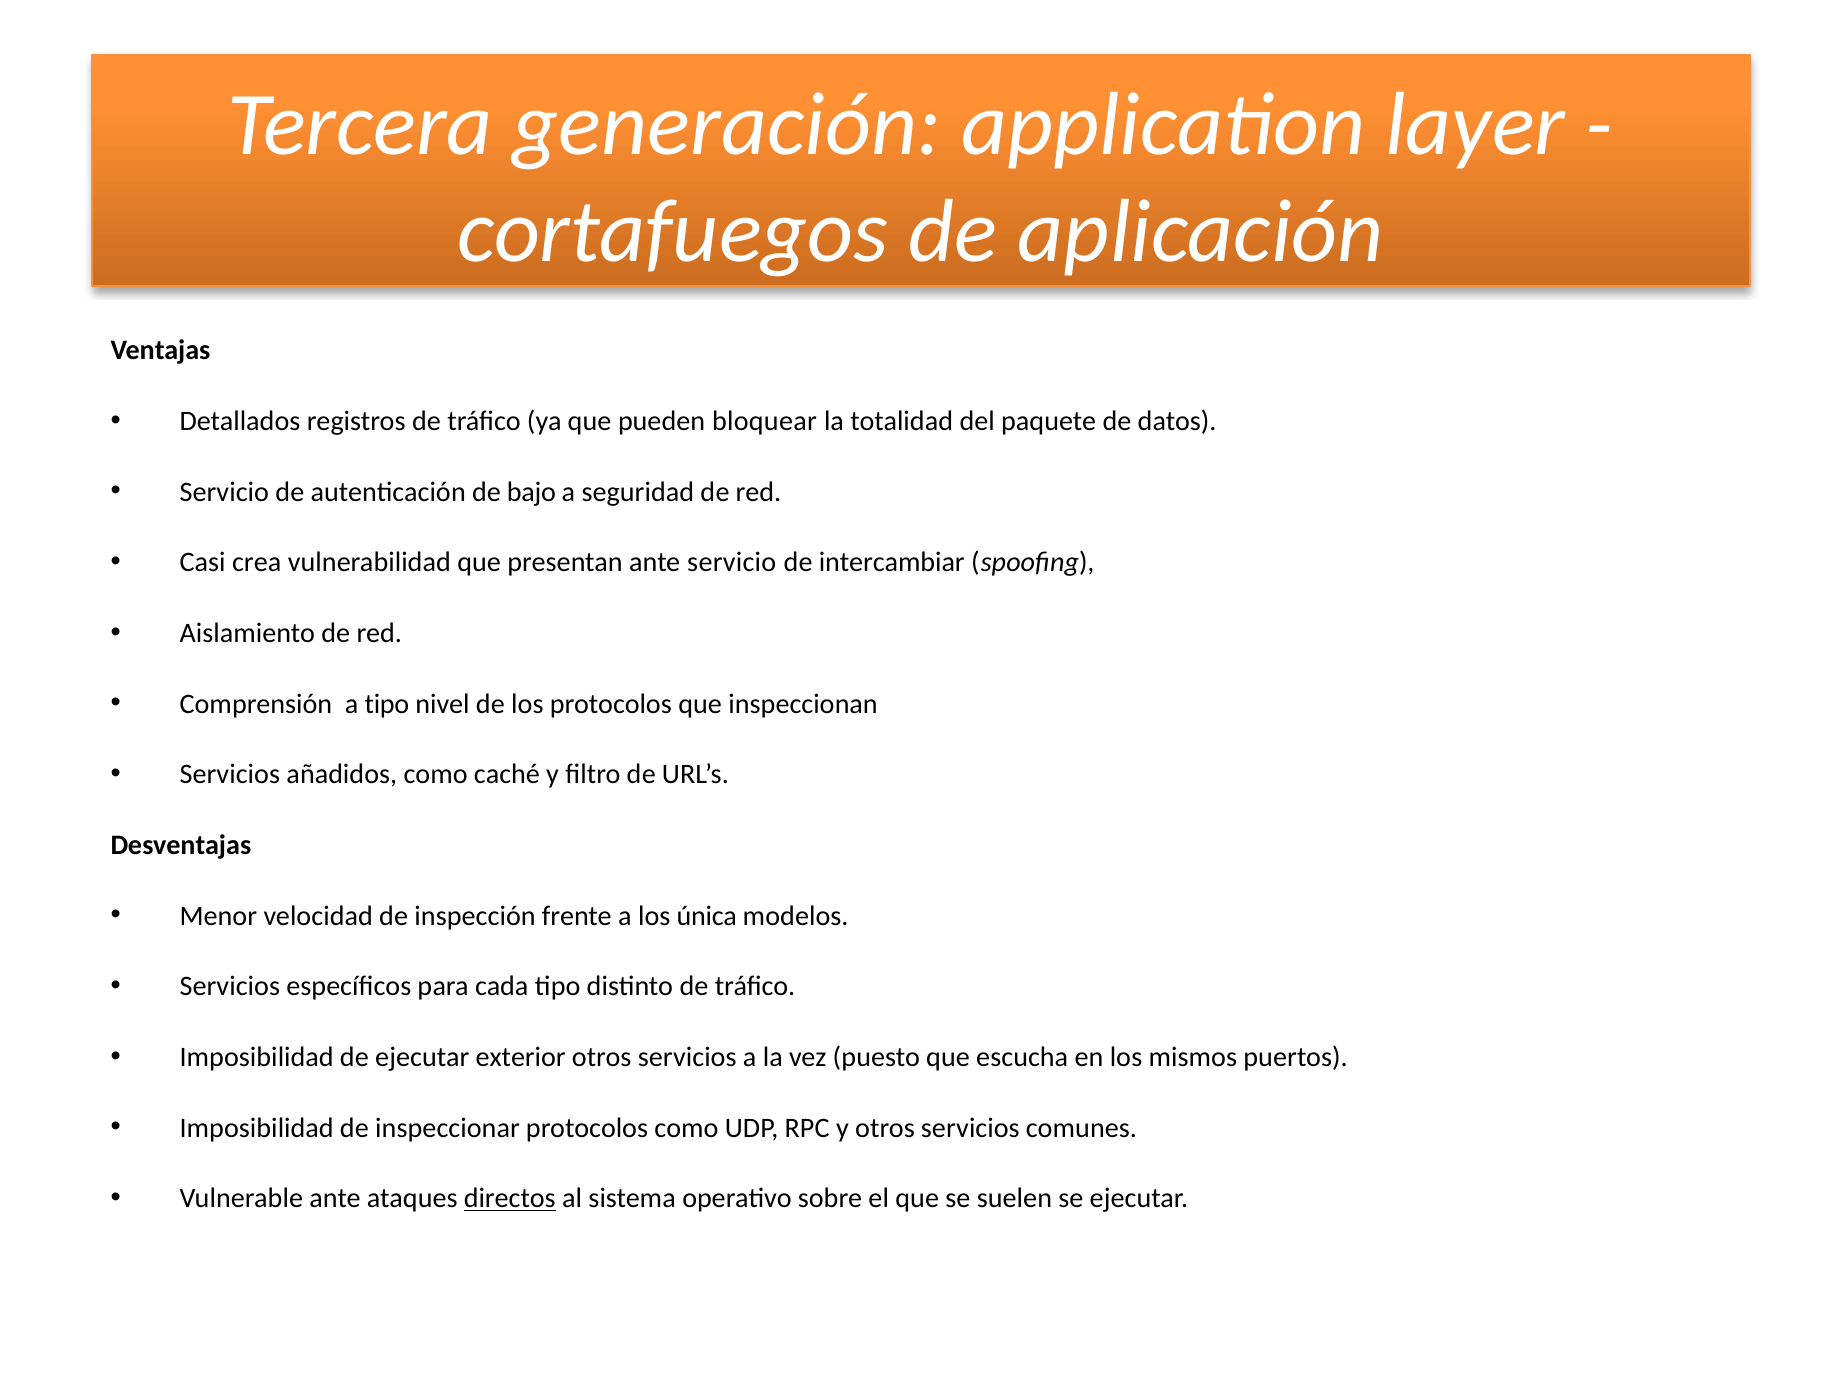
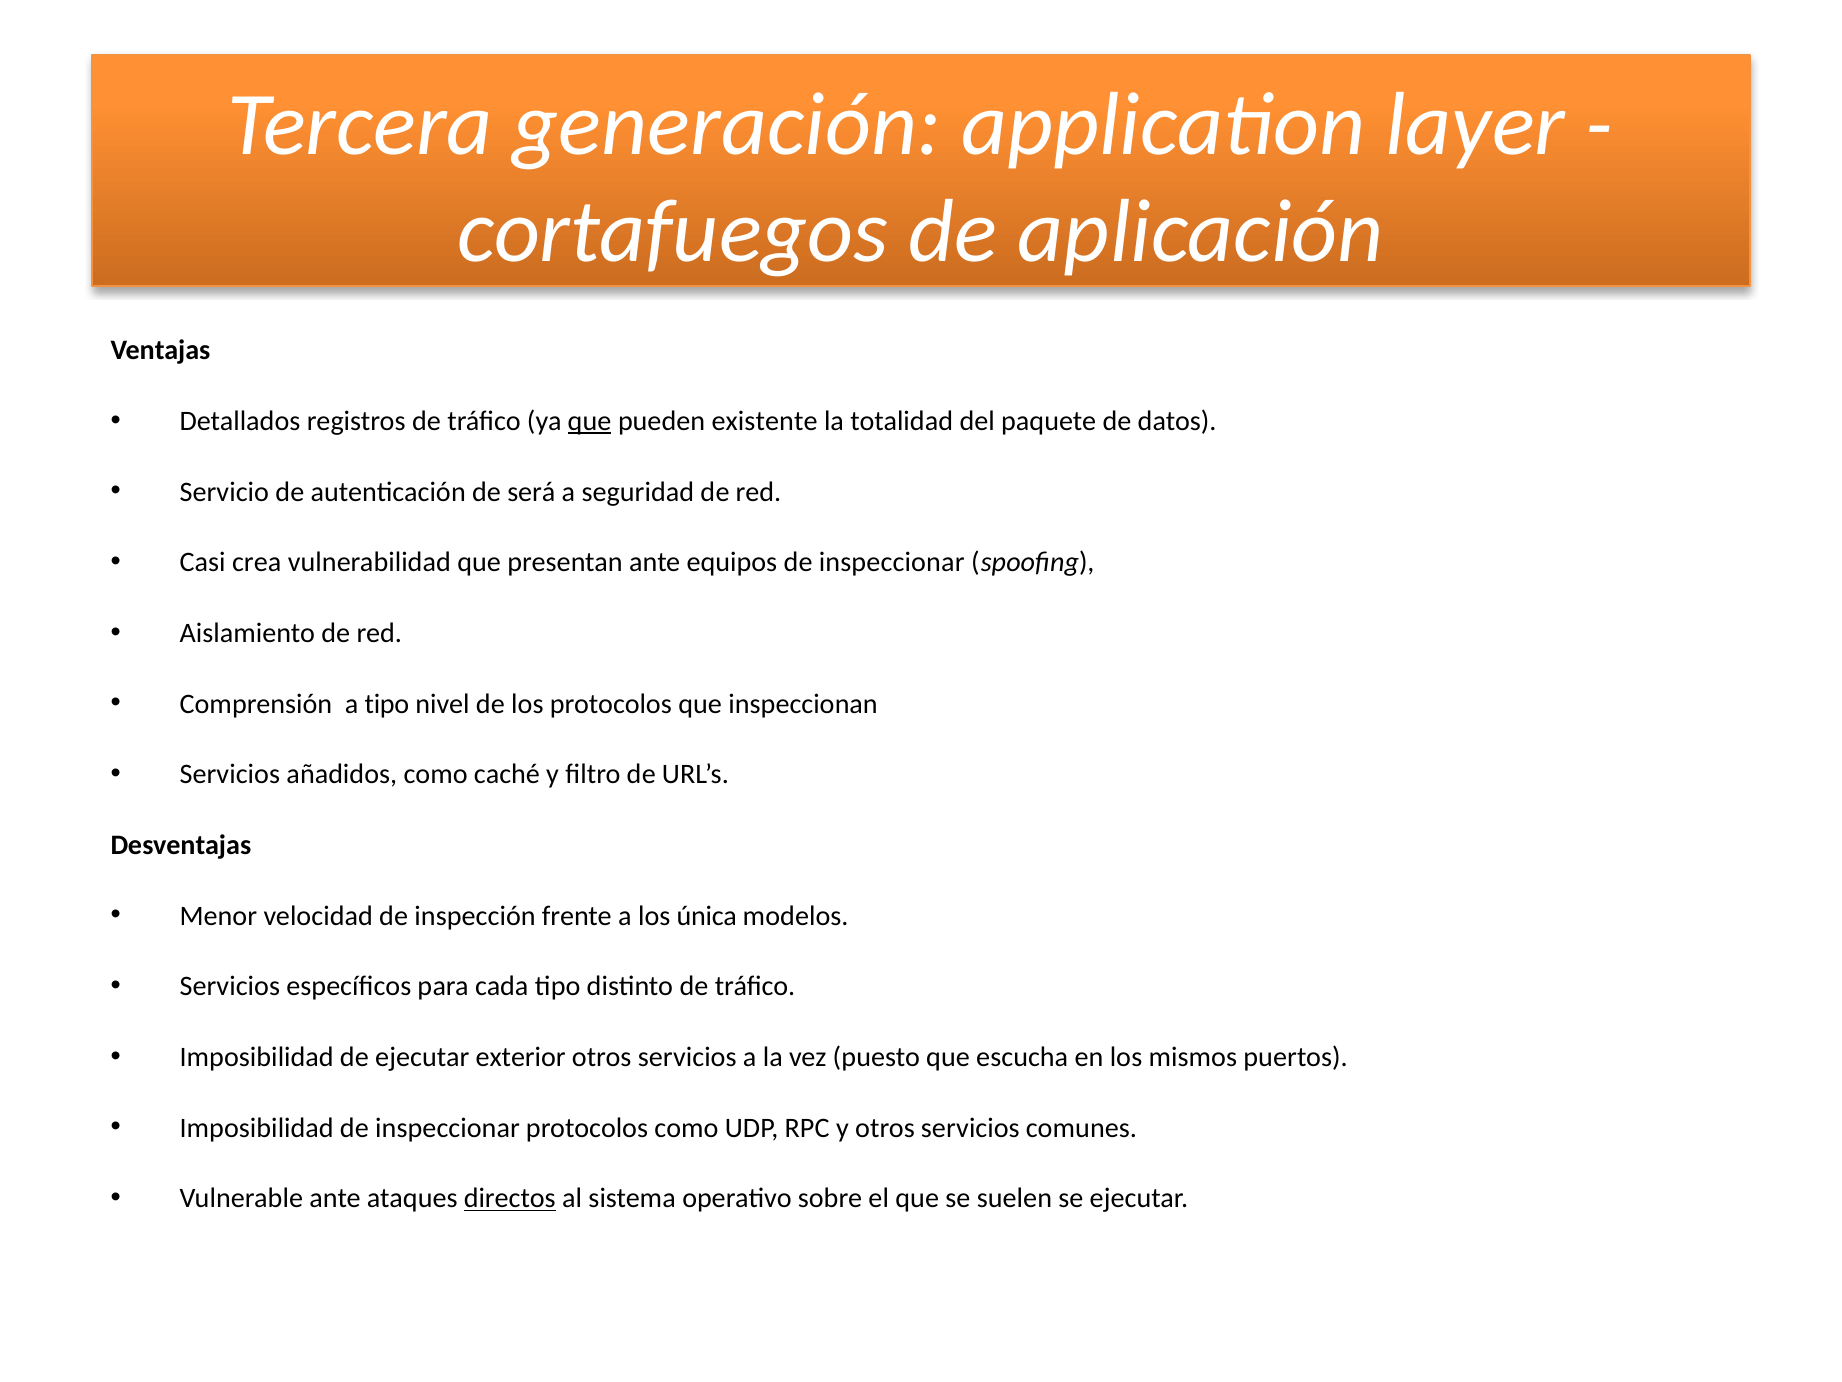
que at (590, 421) underline: none -> present
bloquear: bloquear -> existente
bajo: bajo -> será
ante servicio: servicio -> equipos
intercambiar at (892, 562): intercambiar -> inspeccionar
